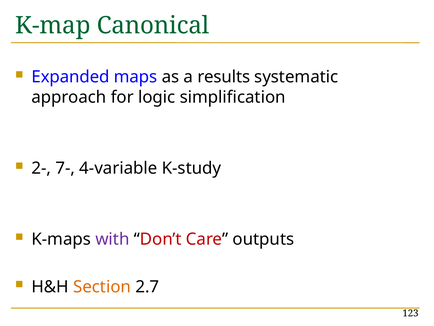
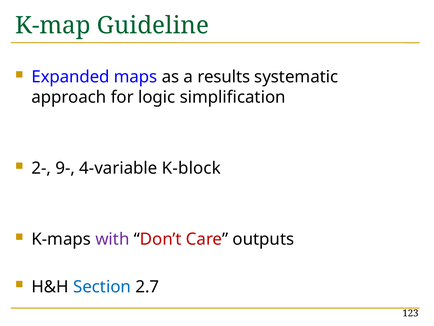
Canonical: Canonical -> Guideline
7-: 7- -> 9-
K-study: K-study -> K-block
Section colour: orange -> blue
